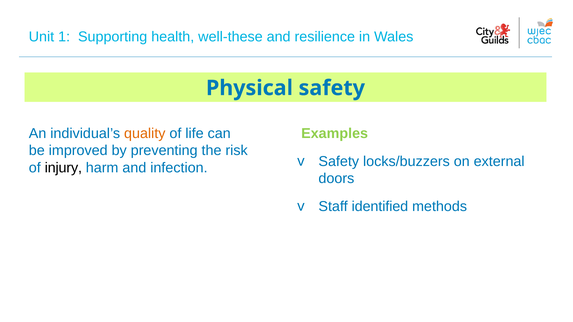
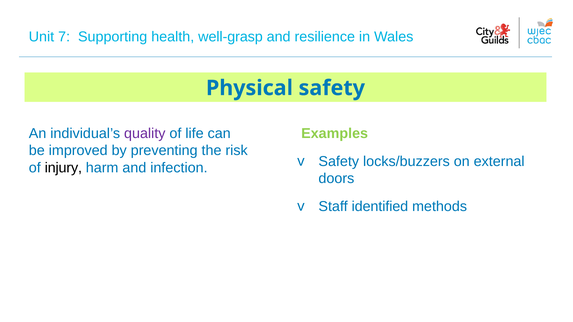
1: 1 -> 7
well-these: well-these -> well-grasp
quality colour: orange -> purple
